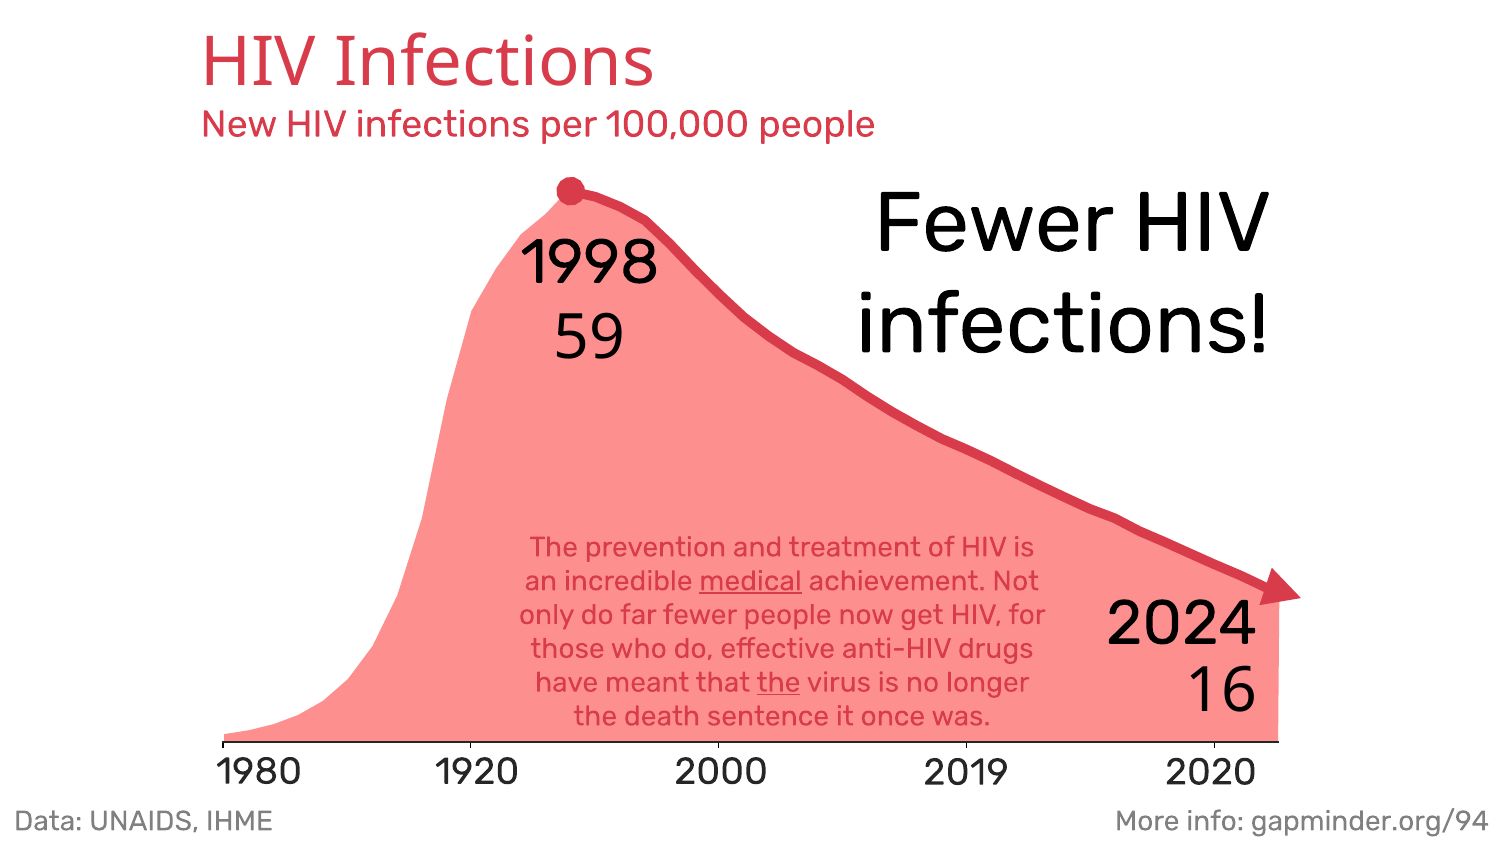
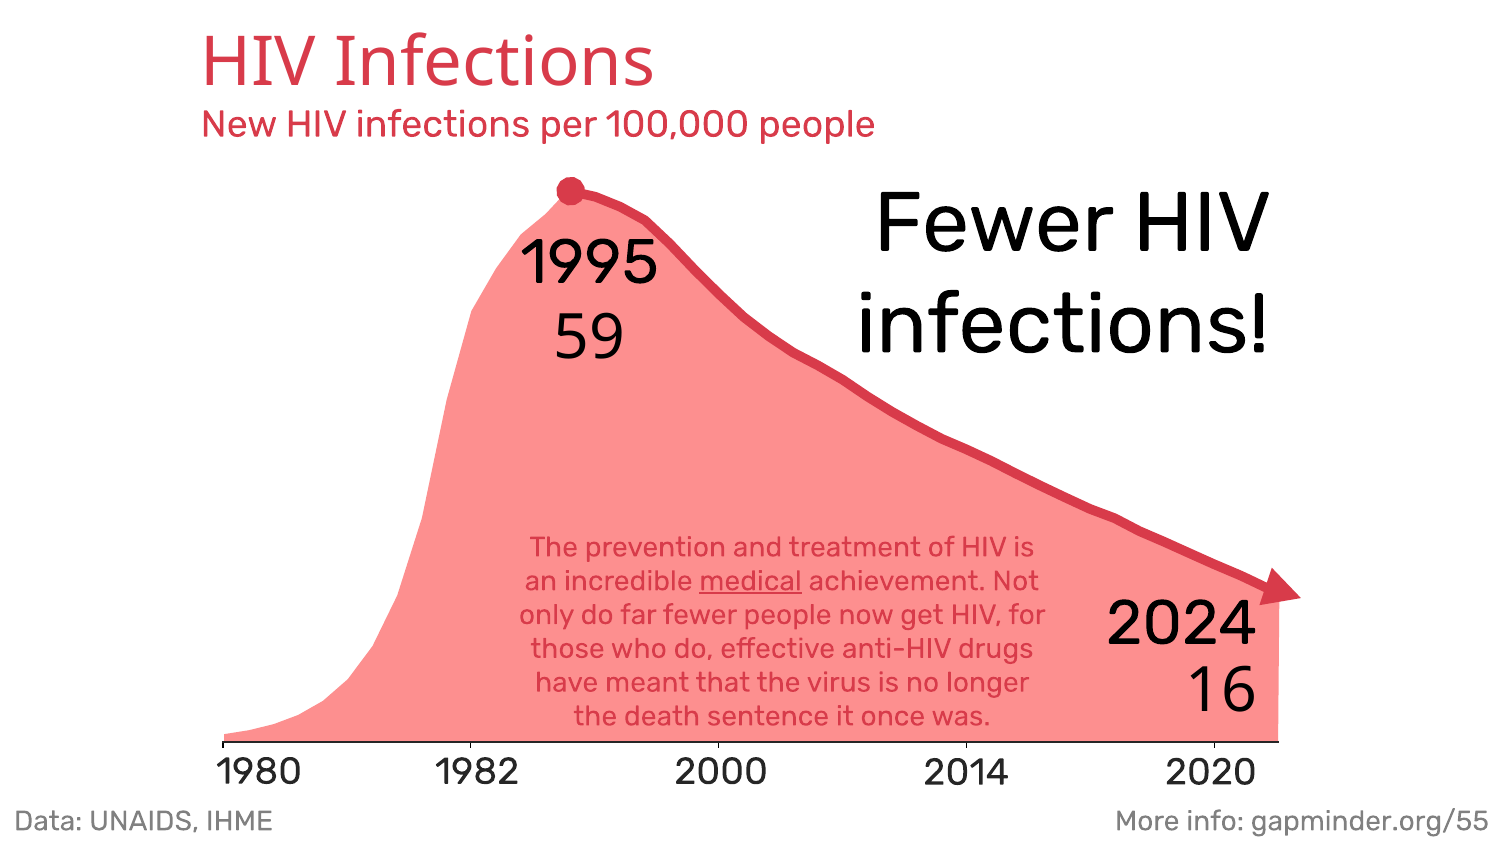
1998: 1998 -> 1995
the at (779, 683) underline: present -> none
1920: 1920 -> 1982
2019: 2019 -> 2014
gapminder.org/94: gapminder.org/94 -> gapminder.org/55
